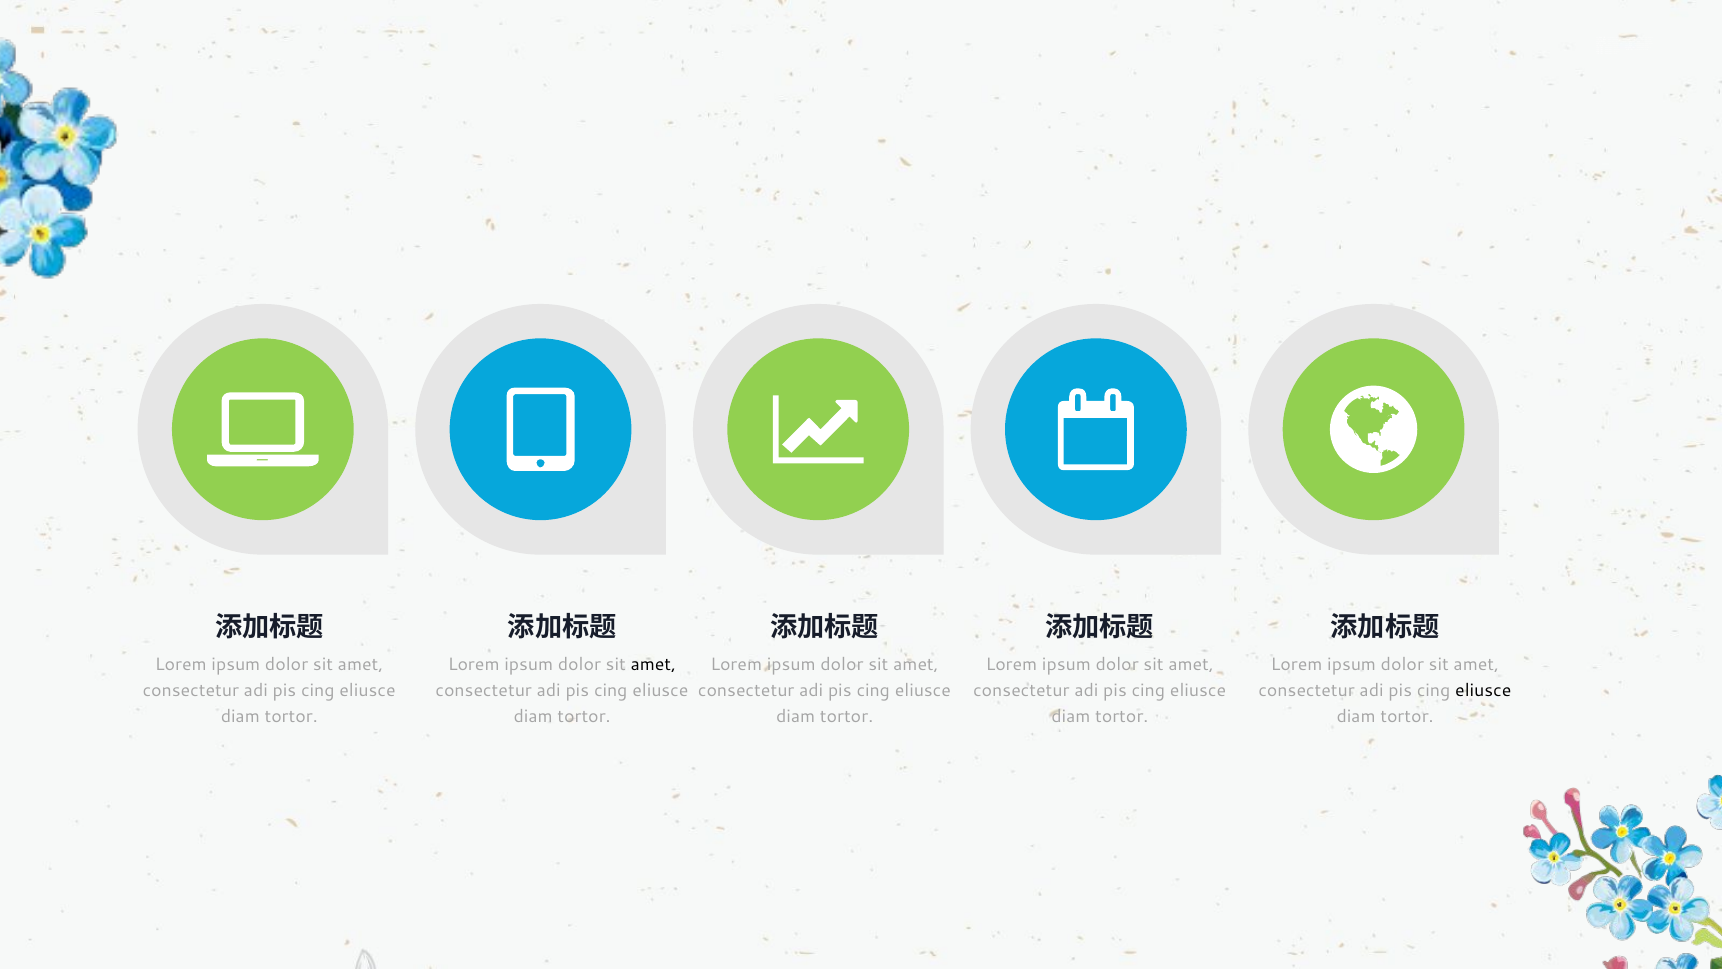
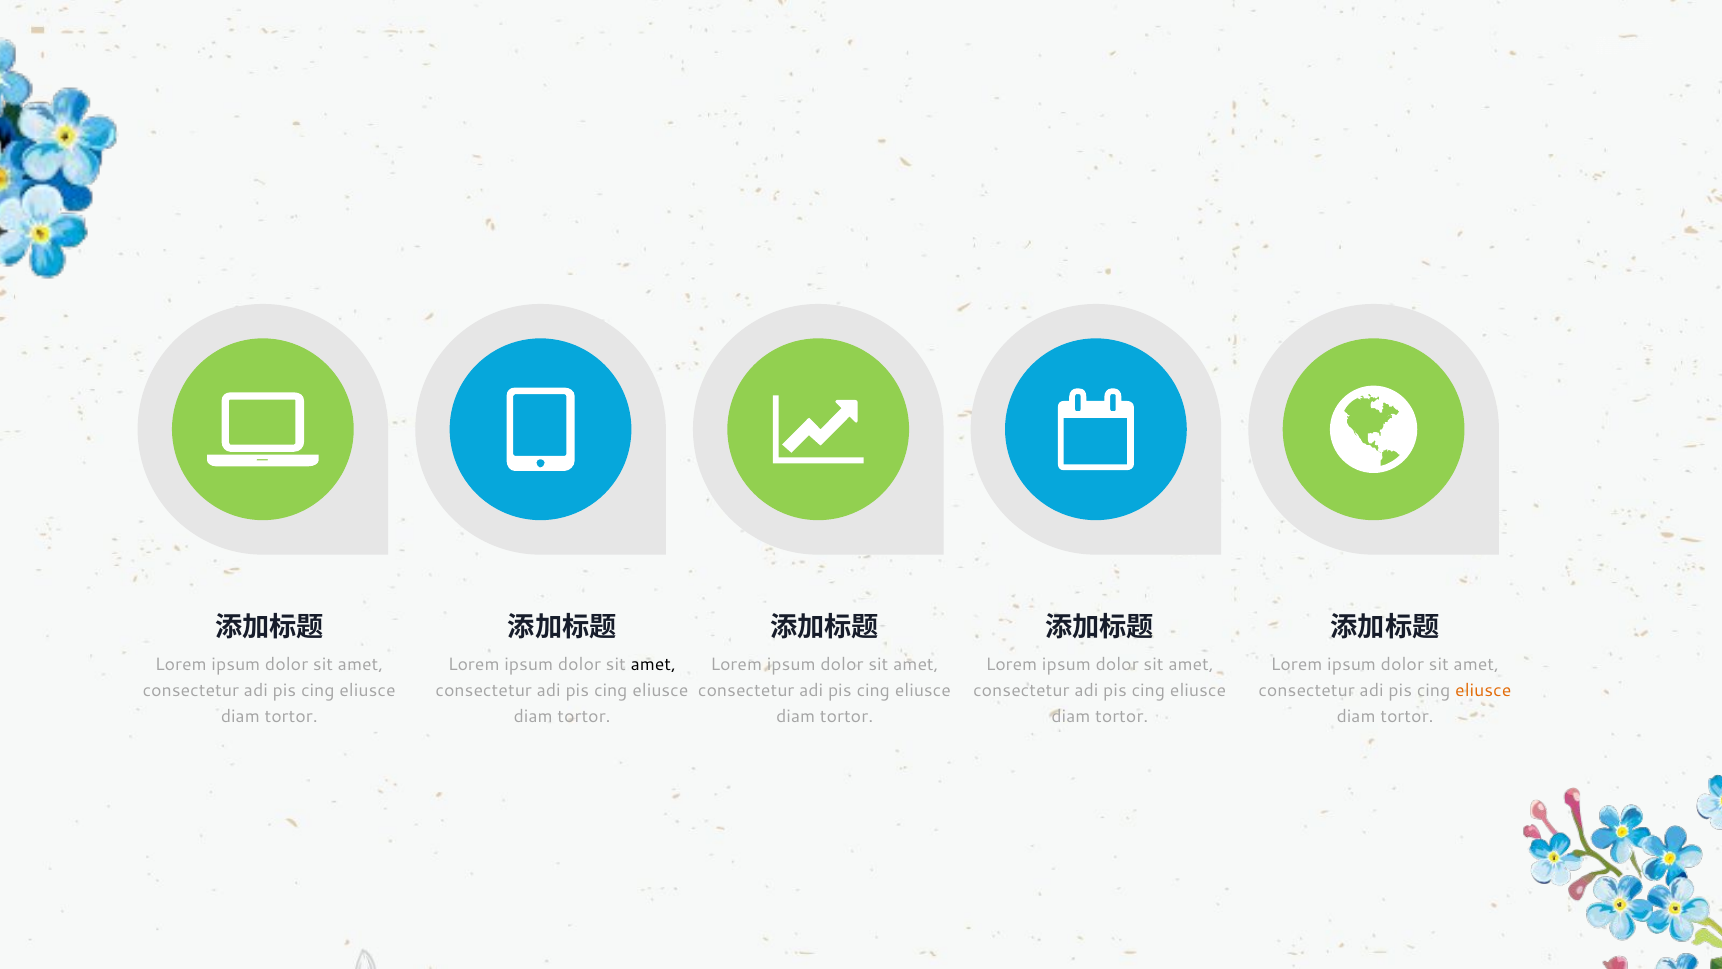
eliusce at (1483, 690) colour: black -> orange
